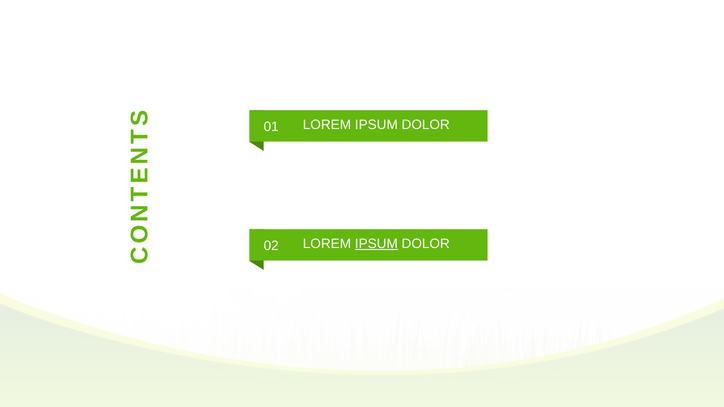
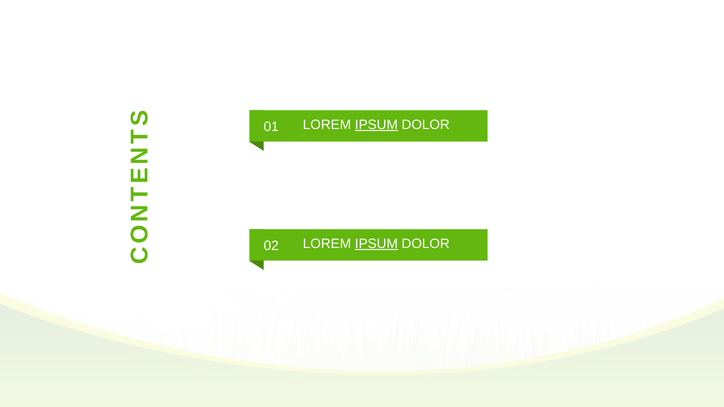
IPSUM at (376, 125) underline: none -> present
